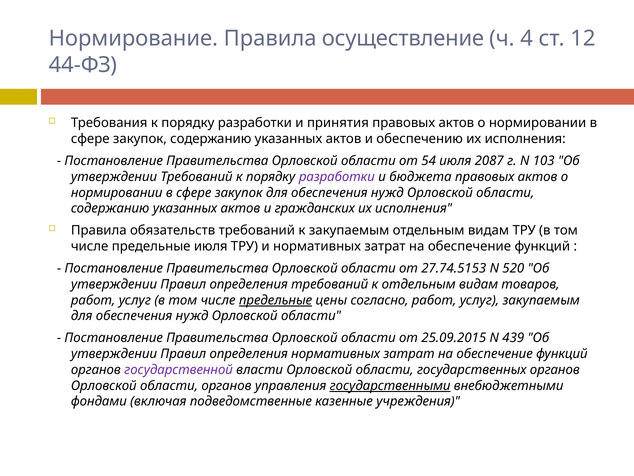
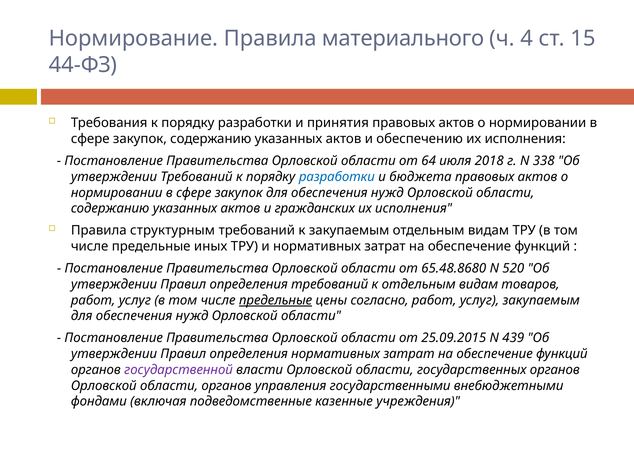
осуществление: осуществление -> материального
12: 12 -> 15
54: 54 -> 64
2087: 2087 -> 2018
103: 103 -> 338
разработки at (337, 177) colour: purple -> blue
обязательств: обязательств -> структурным
предельные июля: июля -> иных
27.74.5153: 27.74.5153 -> 65.48.8680
государственными underline: present -> none
